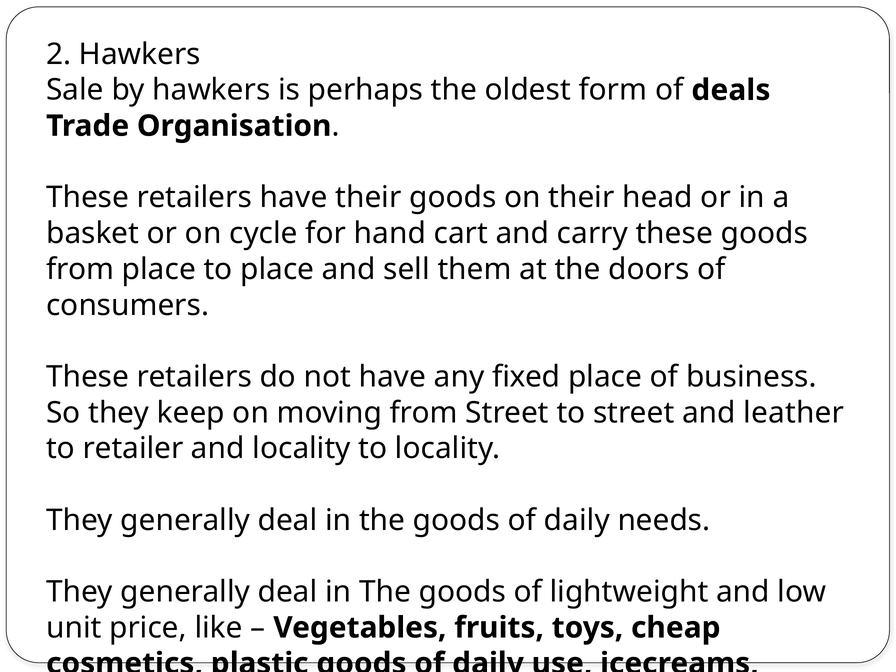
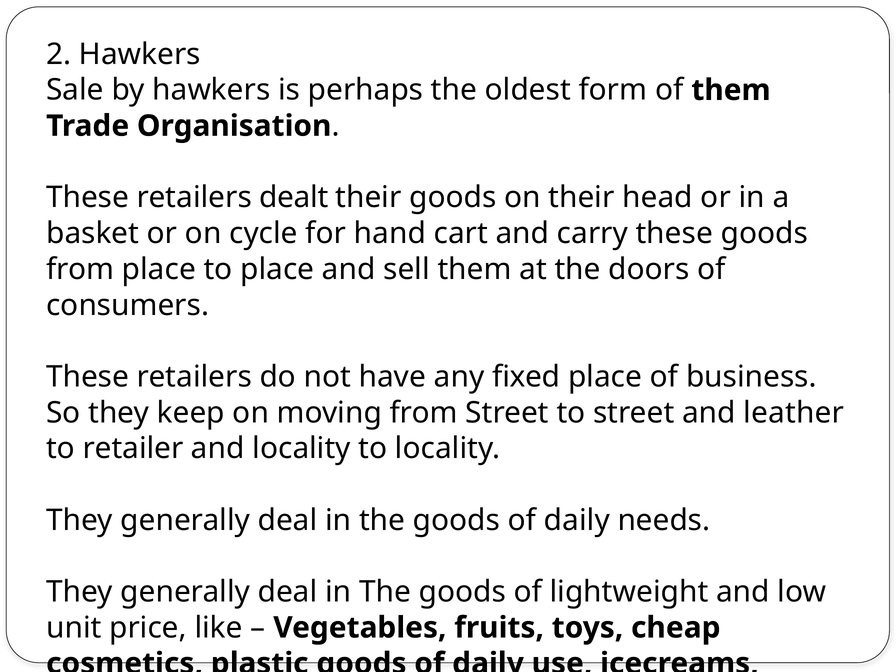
of deals: deals -> them
retailers have: have -> dealt
